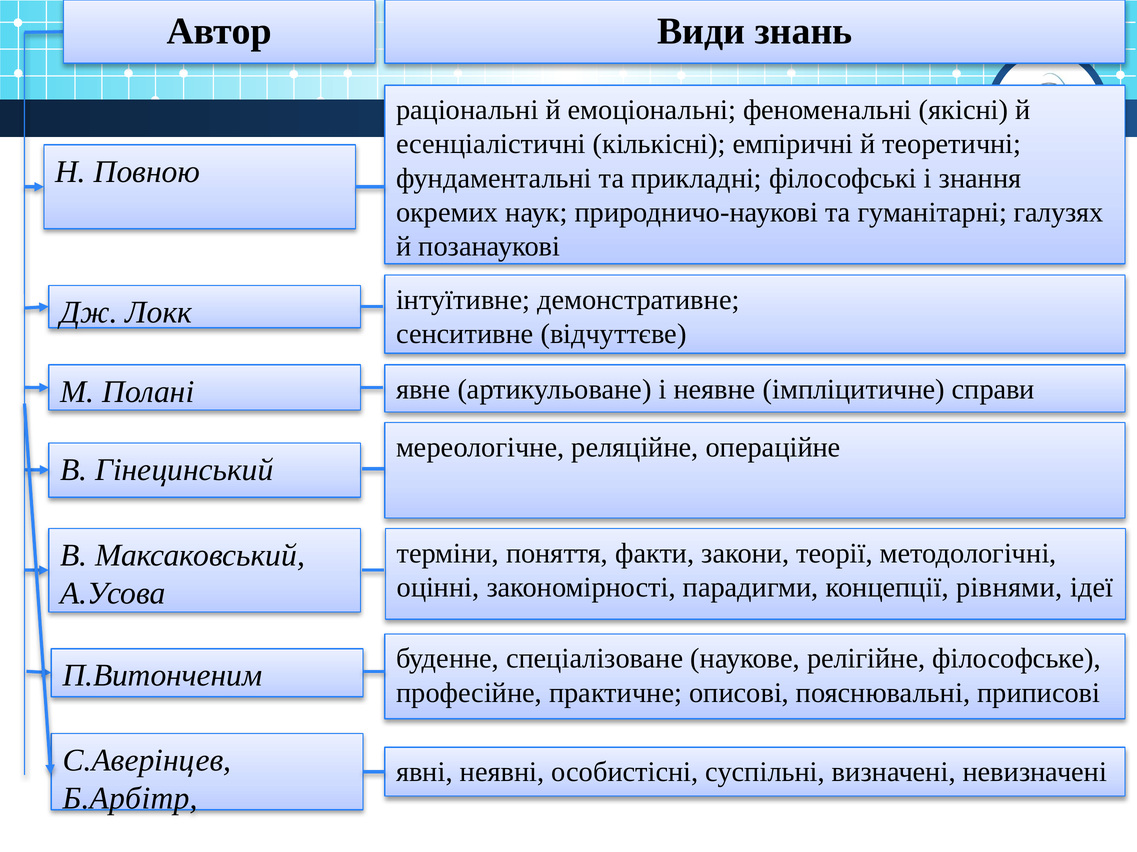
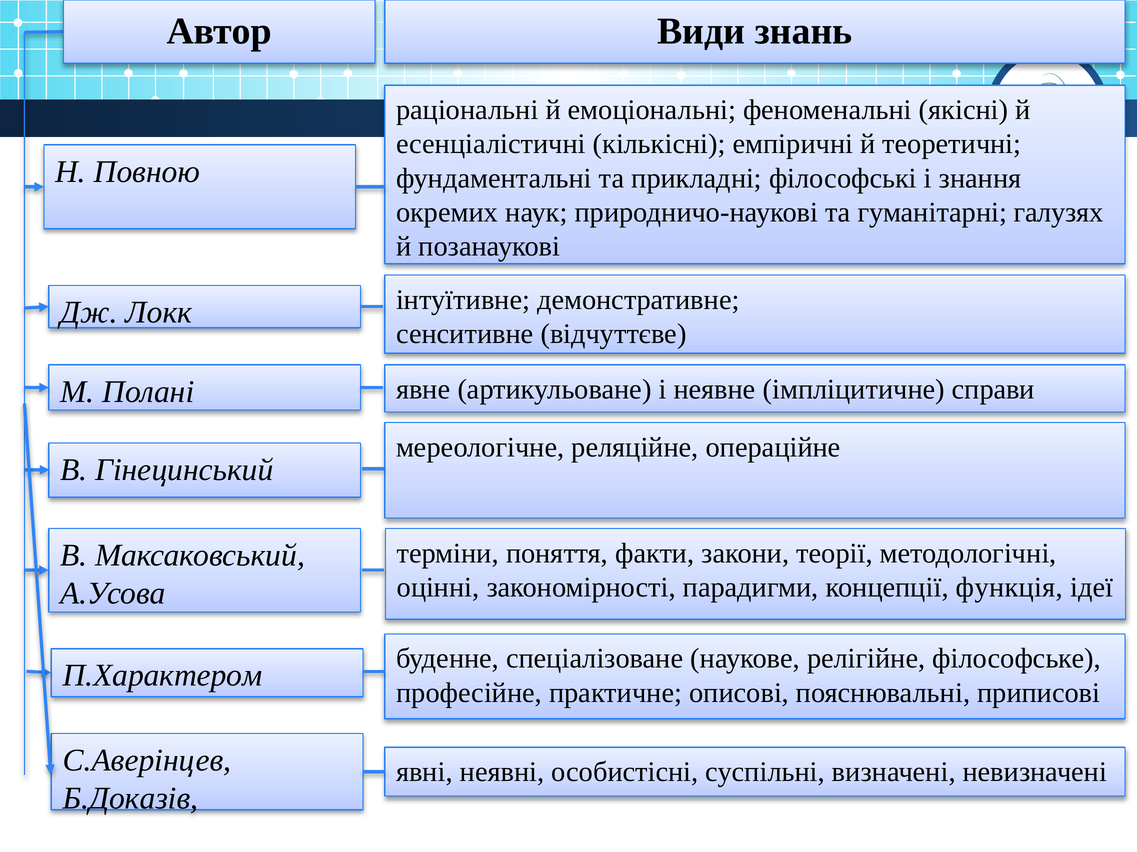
рівнями: рівнями -> функція
П.Витонченим: П.Витонченим -> П.Характером
Б.Арбітр: Б.Арбітр -> Б.Доказів
